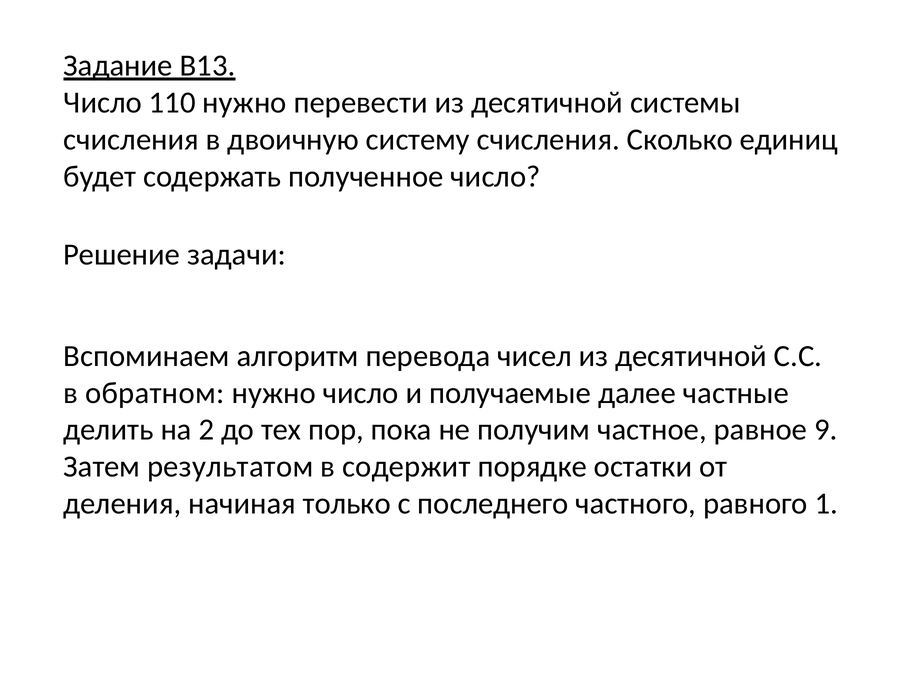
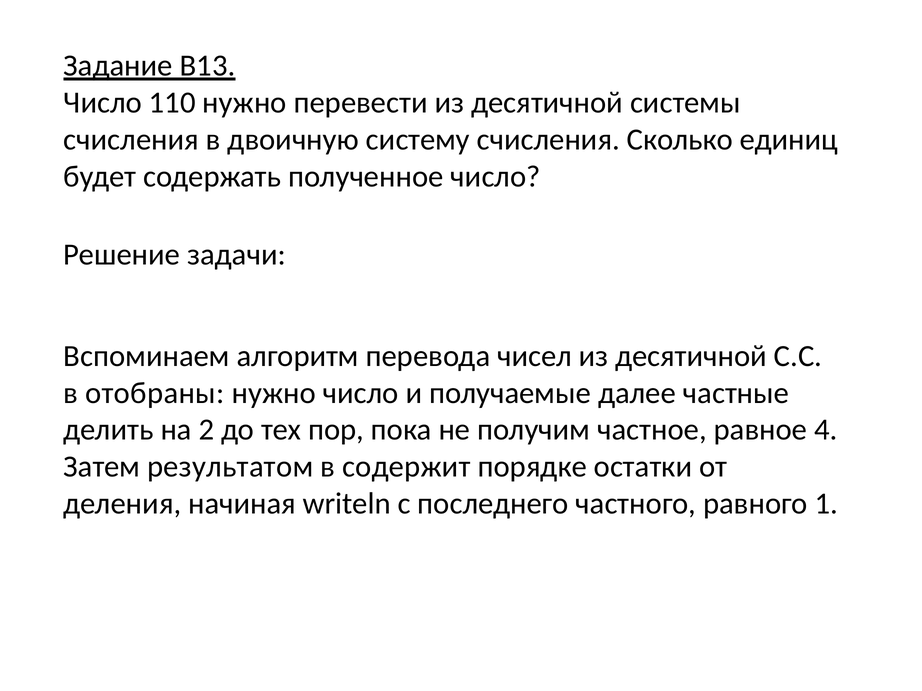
обратном: обратном -> отобраны
9: 9 -> 4
только: только -> writeln
